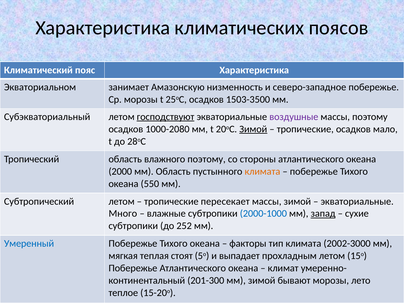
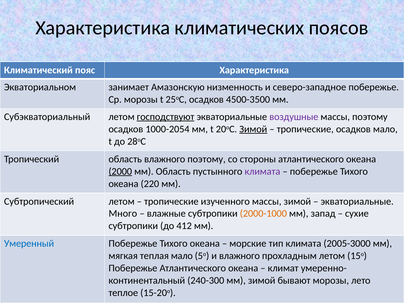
1503-3500: 1503-3500 -> 4500-3500
1000-2080: 1000-2080 -> 1000-2054
2000 underline: none -> present
климата at (262, 171) colour: orange -> purple
550: 550 -> 220
пересекает: пересекает -> изученного
2000-1000 colour: blue -> orange
запад underline: present -> none
252: 252 -> 412
факторы: факторы -> морские
2002-3000: 2002-3000 -> 2005-3000
теплая стоят: стоят -> мало
и выпадает: выпадает -> влажного
201-300: 201-300 -> 240-300
